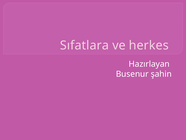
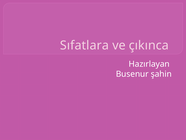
herkes: herkes -> çıkınca
